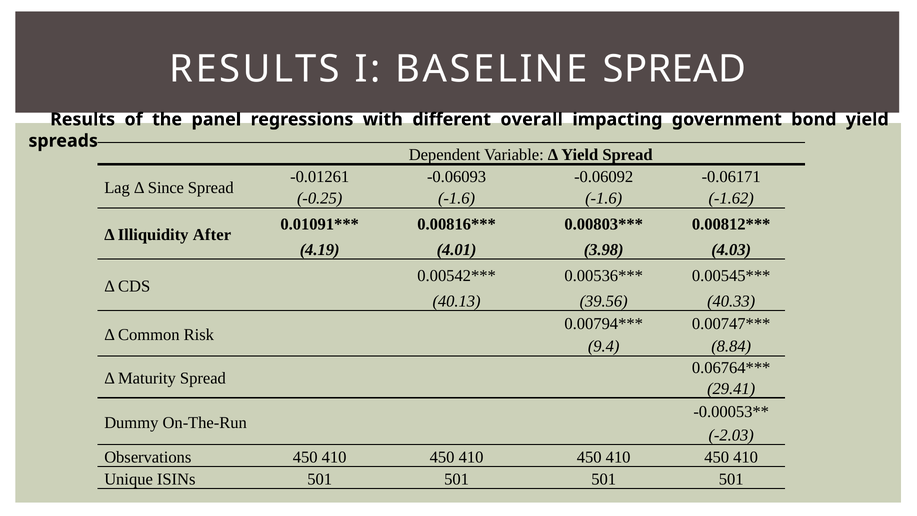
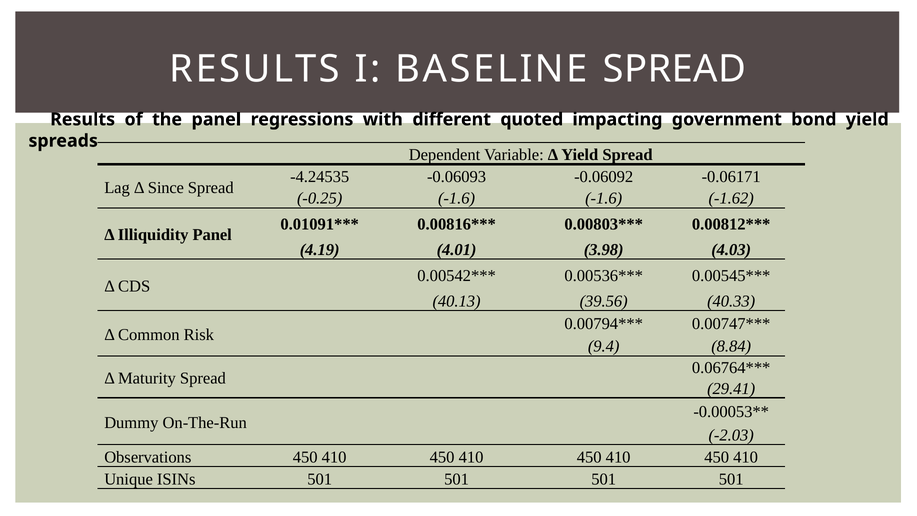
overall: overall -> quoted
-0.01261: -0.01261 -> -4.24535
Illiquidity After: After -> Panel
